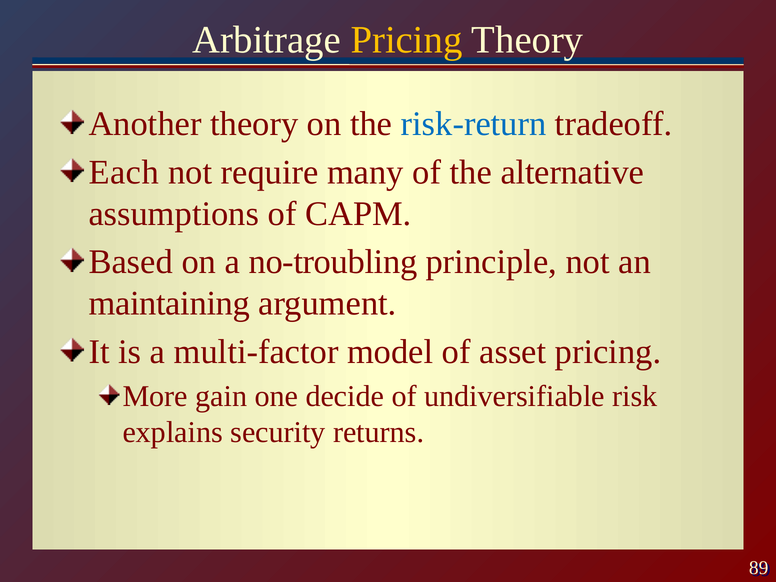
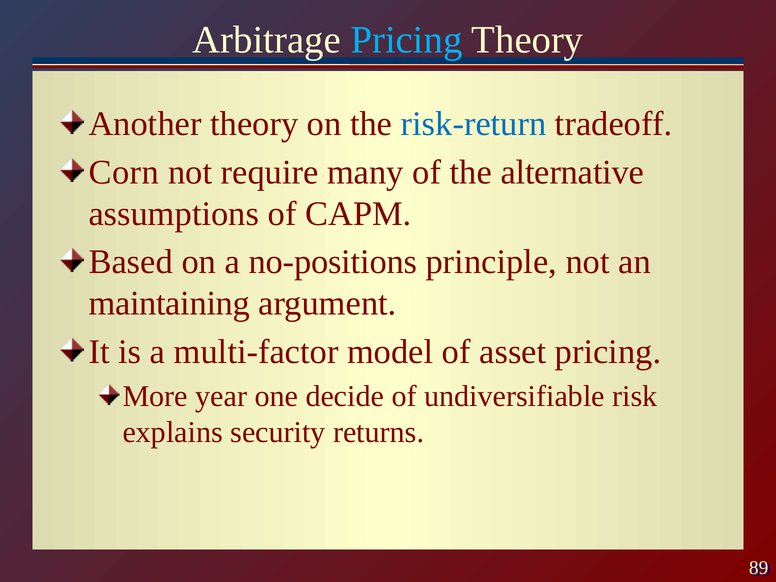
Pricing at (407, 40) colour: yellow -> light blue
Each: Each -> Corn
no-troubling: no-troubling -> no-positions
gain: gain -> year
